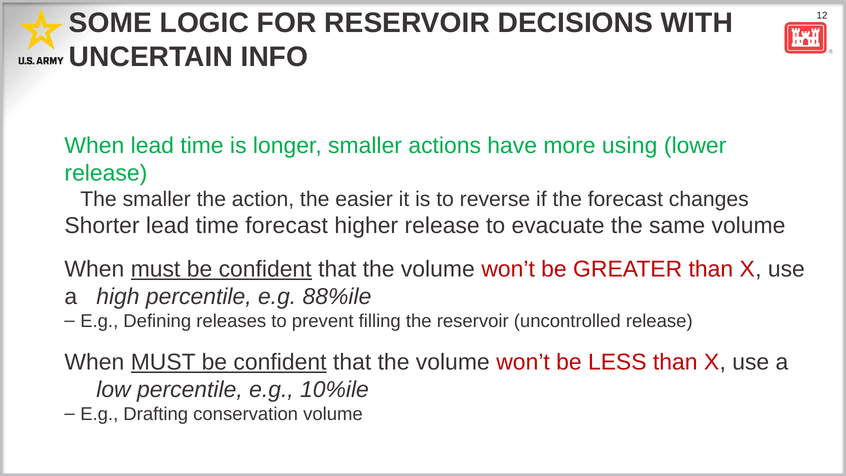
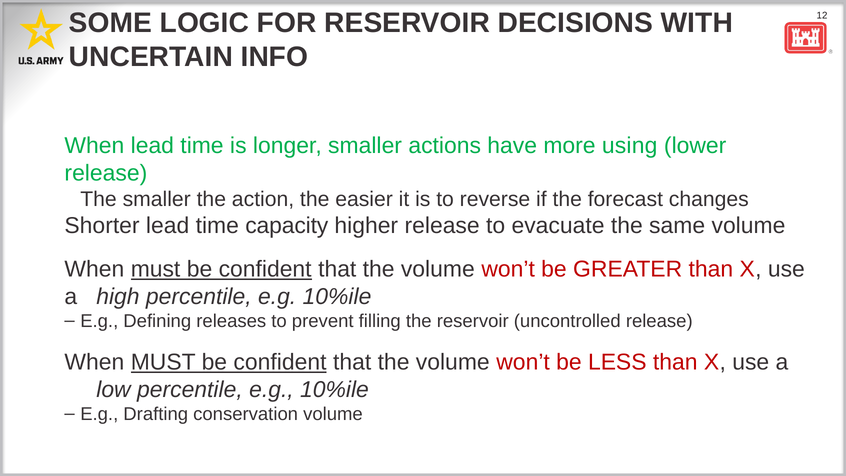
time forecast: forecast -> capacity
high percentile e.g 88%ile: 88%ile -> 10%ile
